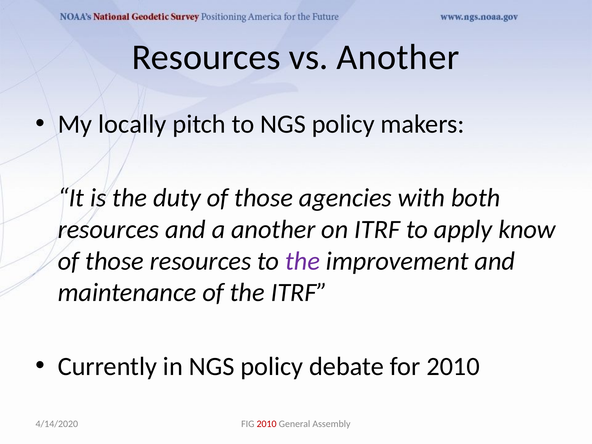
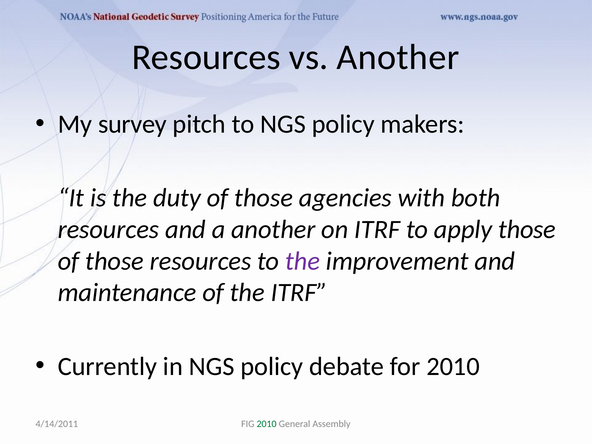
locally: locally -> survey
apply know: know -> those
4/14/2020: 4/14/2020 -> 4/14/2011
2010 at (267, 424) colour: red -> green
